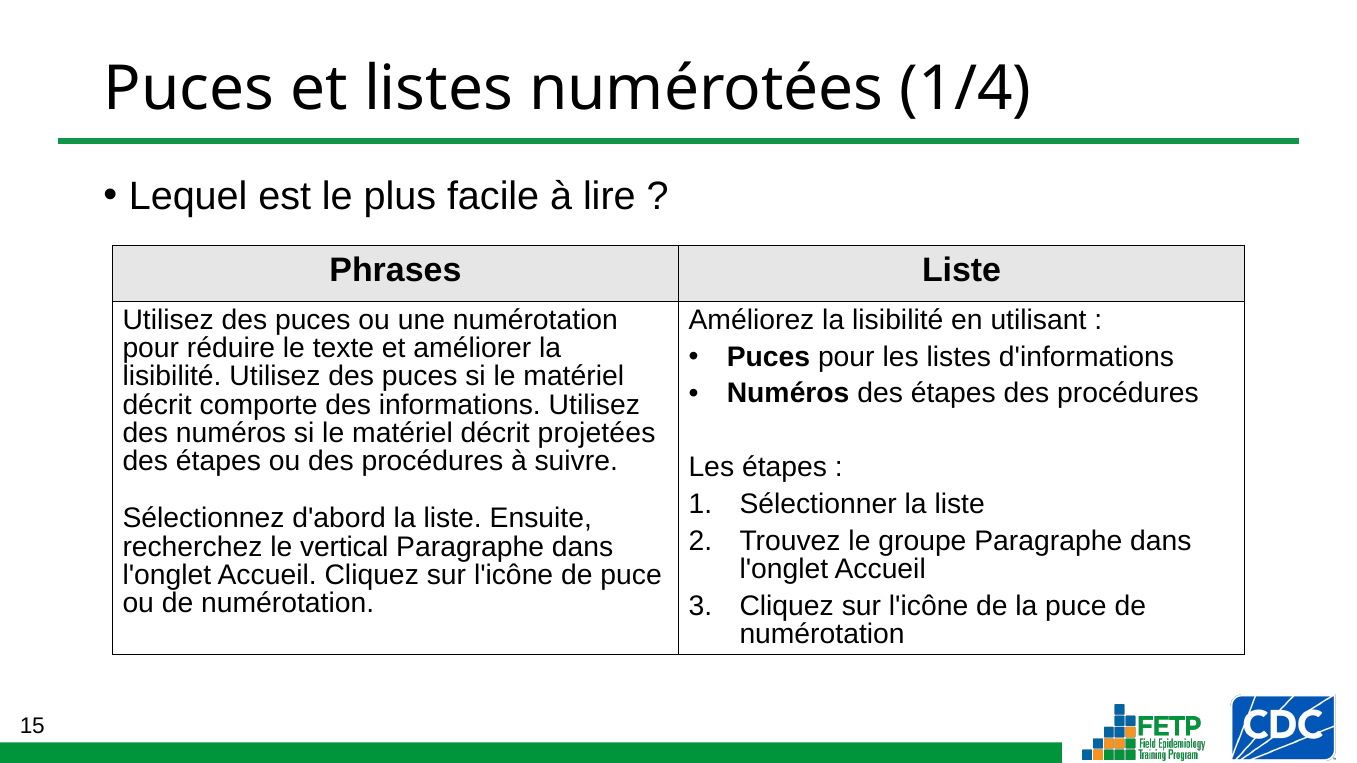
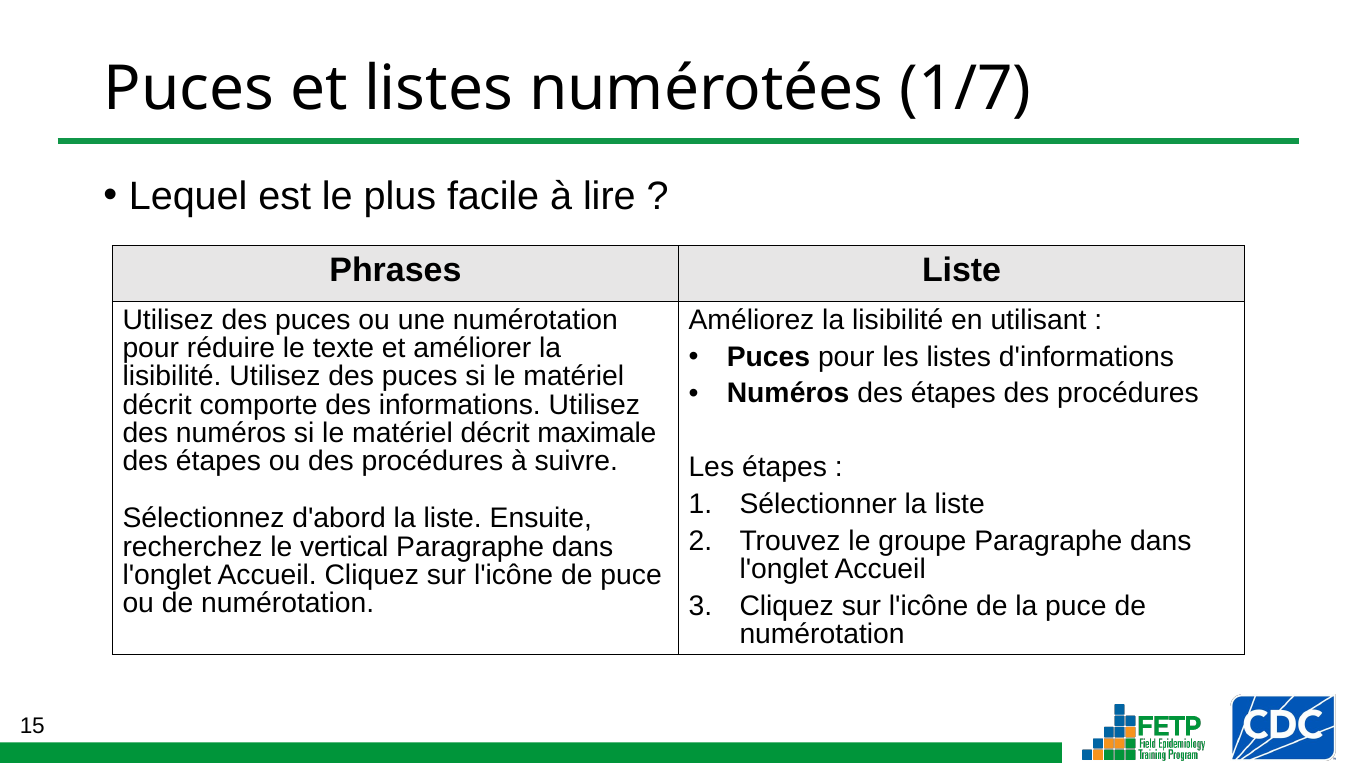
1/4: 1/4 -> 1/7
projetées: projetées -> maximale
